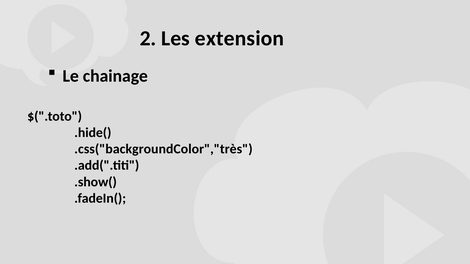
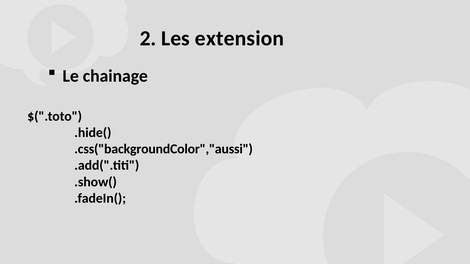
.css("backgroundColor","très: .css("backgroundColor","très -> .css("backgroundColor","aussi
